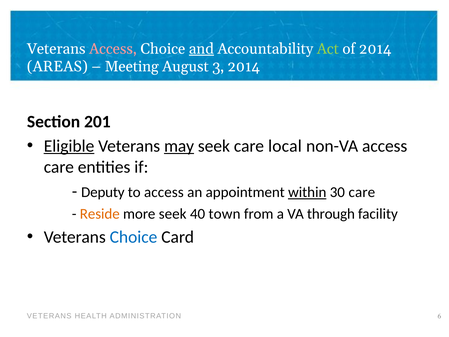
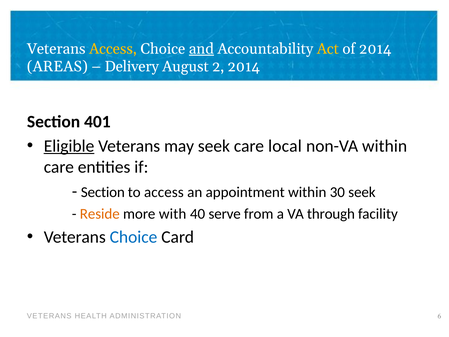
Access at (113, 49) colour: pink -> yellow
Act colour: light green -> yellow
Meeting: Meeting -> Delivery
3: 3 -> 2
201: 201 -> 401
may underline: present -> none
non-VA access: access -> within
Deputy at (103, 192): Deputy -> Section
within at (307, 192) underline: present -> none
30 care: care -> seek
more seek: seek -> with
town: town -> serve
